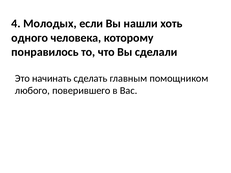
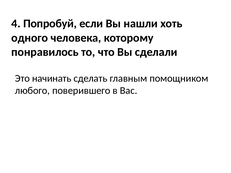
Молодых: Молодых -> Попробуй
